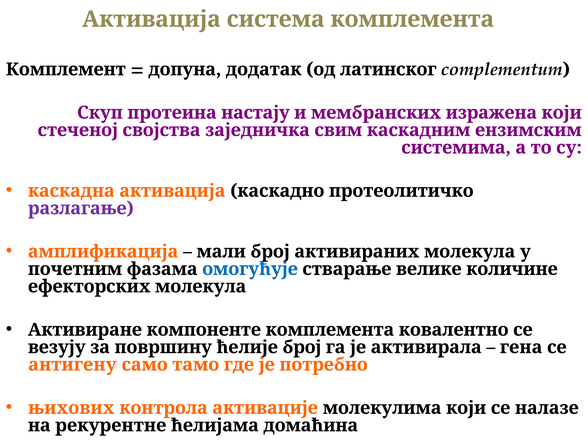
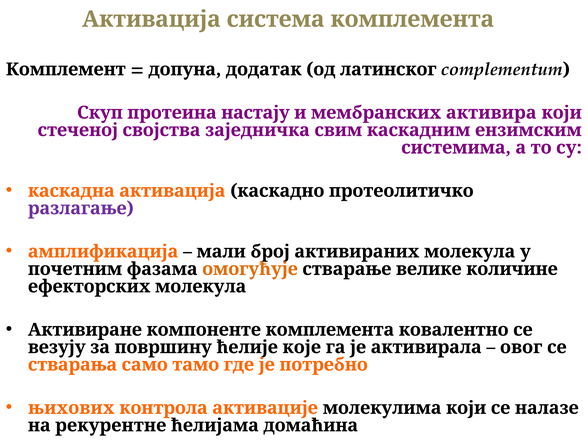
изражена: изражена -> активира
омогућује colour: blue -> orange
ћелије број: број -> које
гена: гена -> овог
антигену: антигену -> стварања
